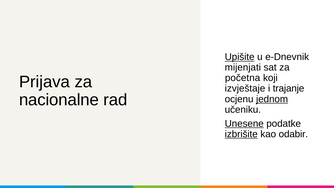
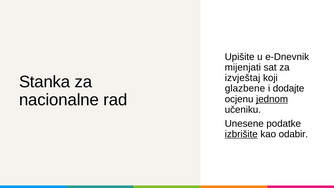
Upišite underline: present -> none
početna: početna -> izvještaj
Prijava: Prijava -> Stanka
izvještaje: izvještaje -> glazbene
trajanje: trajanje -> dodajte
Unesene underline: present -> none
